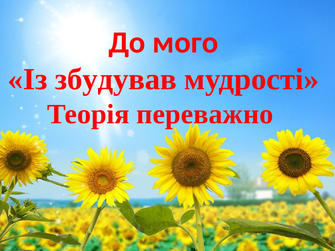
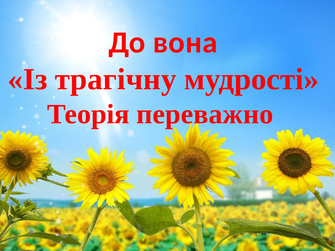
мого: мого -> вона
збудував: збудував -> трагічну
